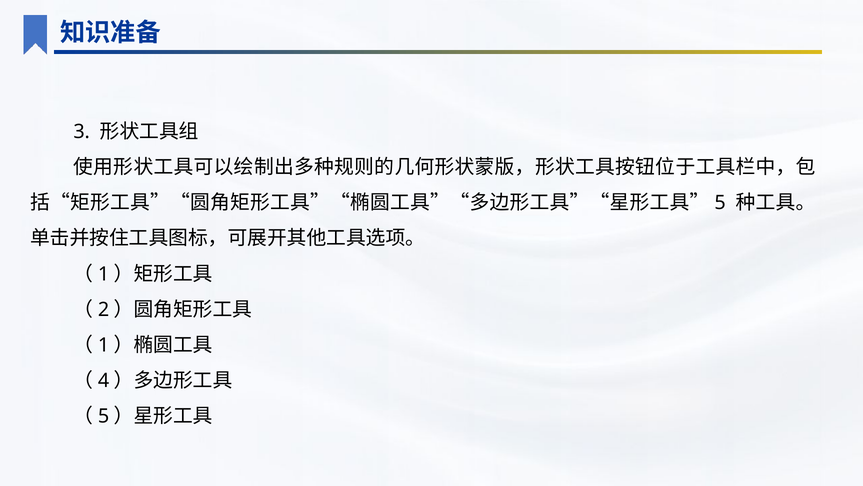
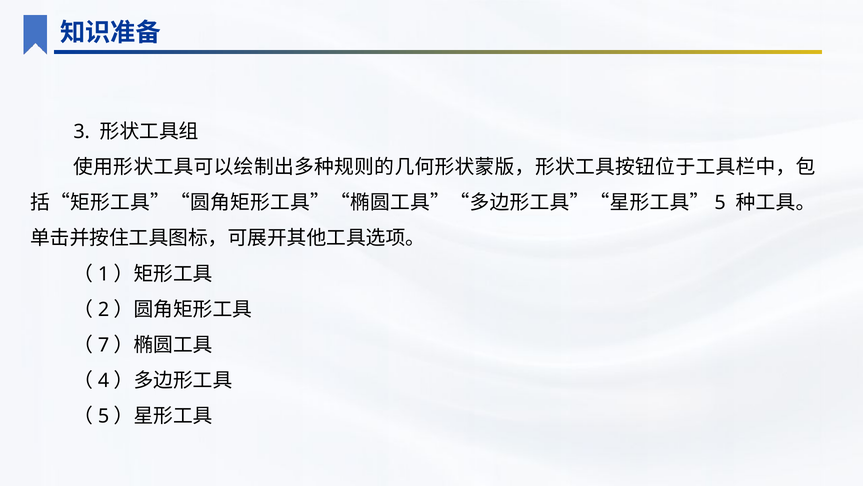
1 at (104, 345): 1 -> 7
